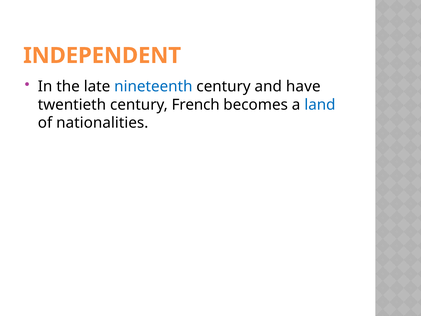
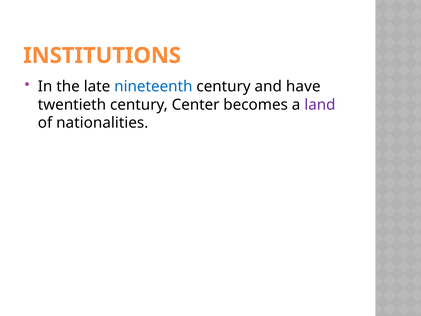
INDEPENDENT: INDEPENDENT -> INSTITUTIONS
French: French -> Center
land colour: blue -> purple
